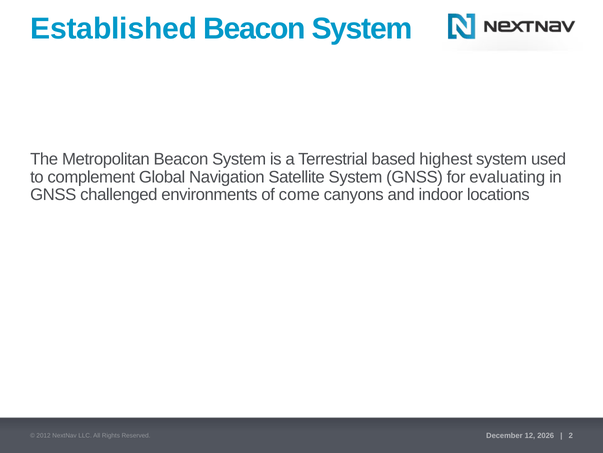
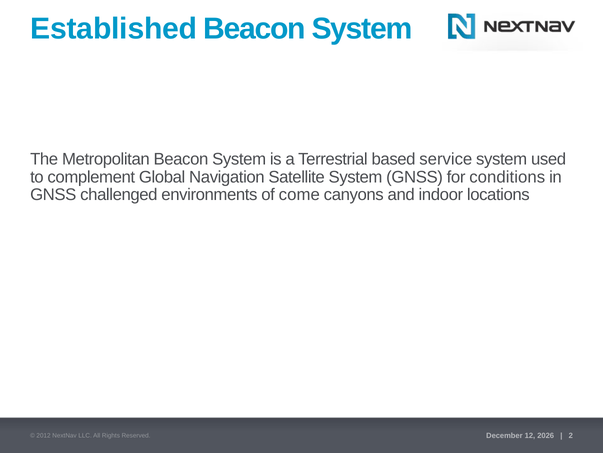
highest: highest -> service
evaluating: evaluating -> conditions
